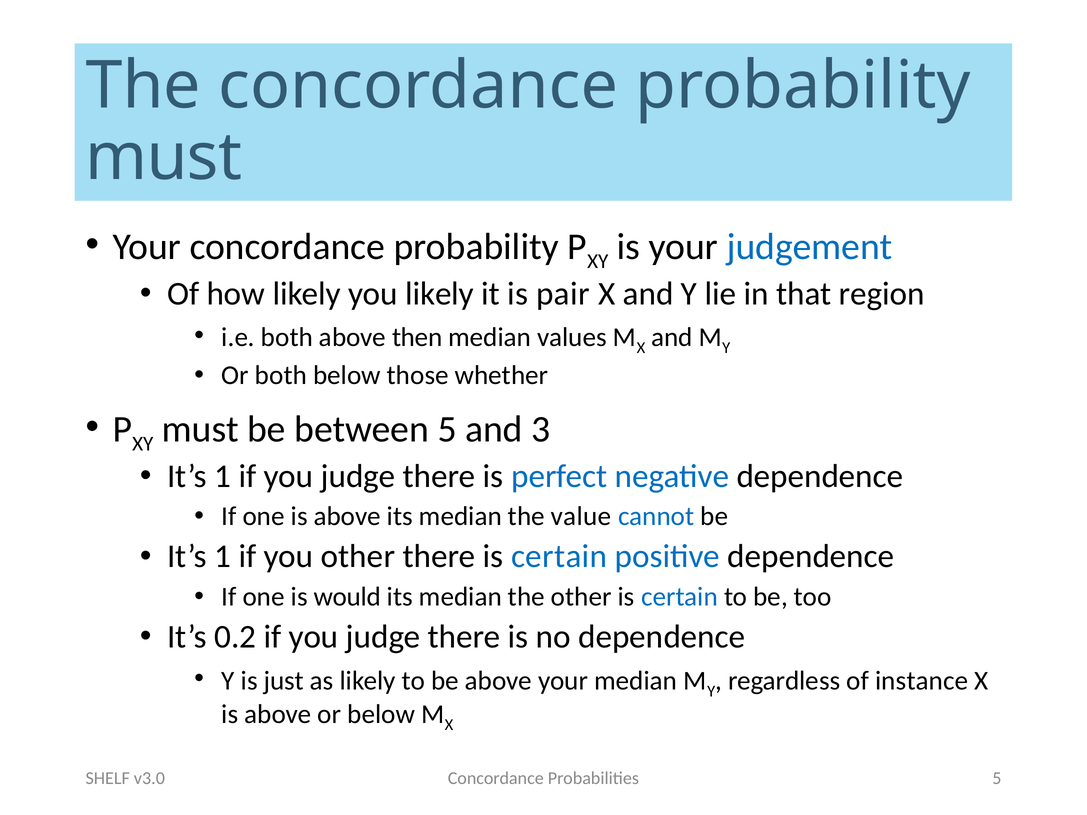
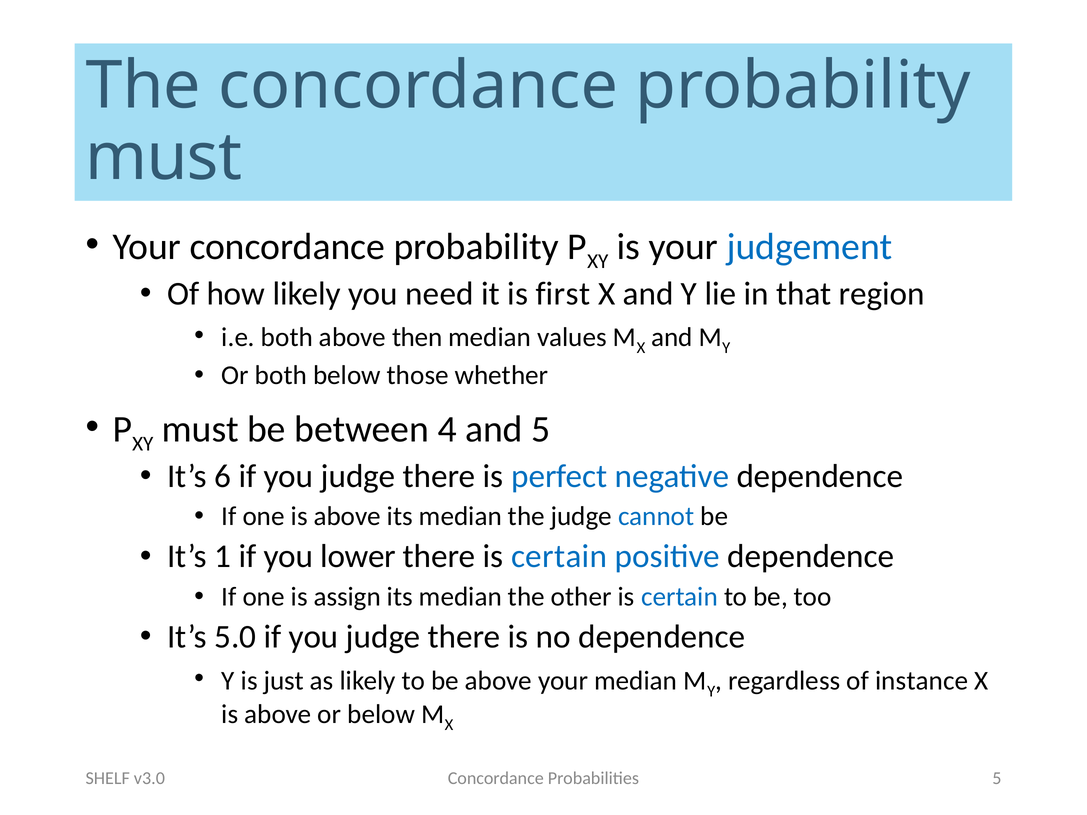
you likely: likely -> need
pair: pair -> first
between 5: 5 -> 4
and 3: 3 -> 5
1 at (223, 476): 1 -> 6
the value: value -> judge
you other: other -> lower
would: would -> assign
0.2: 0.2 -> 5.0
